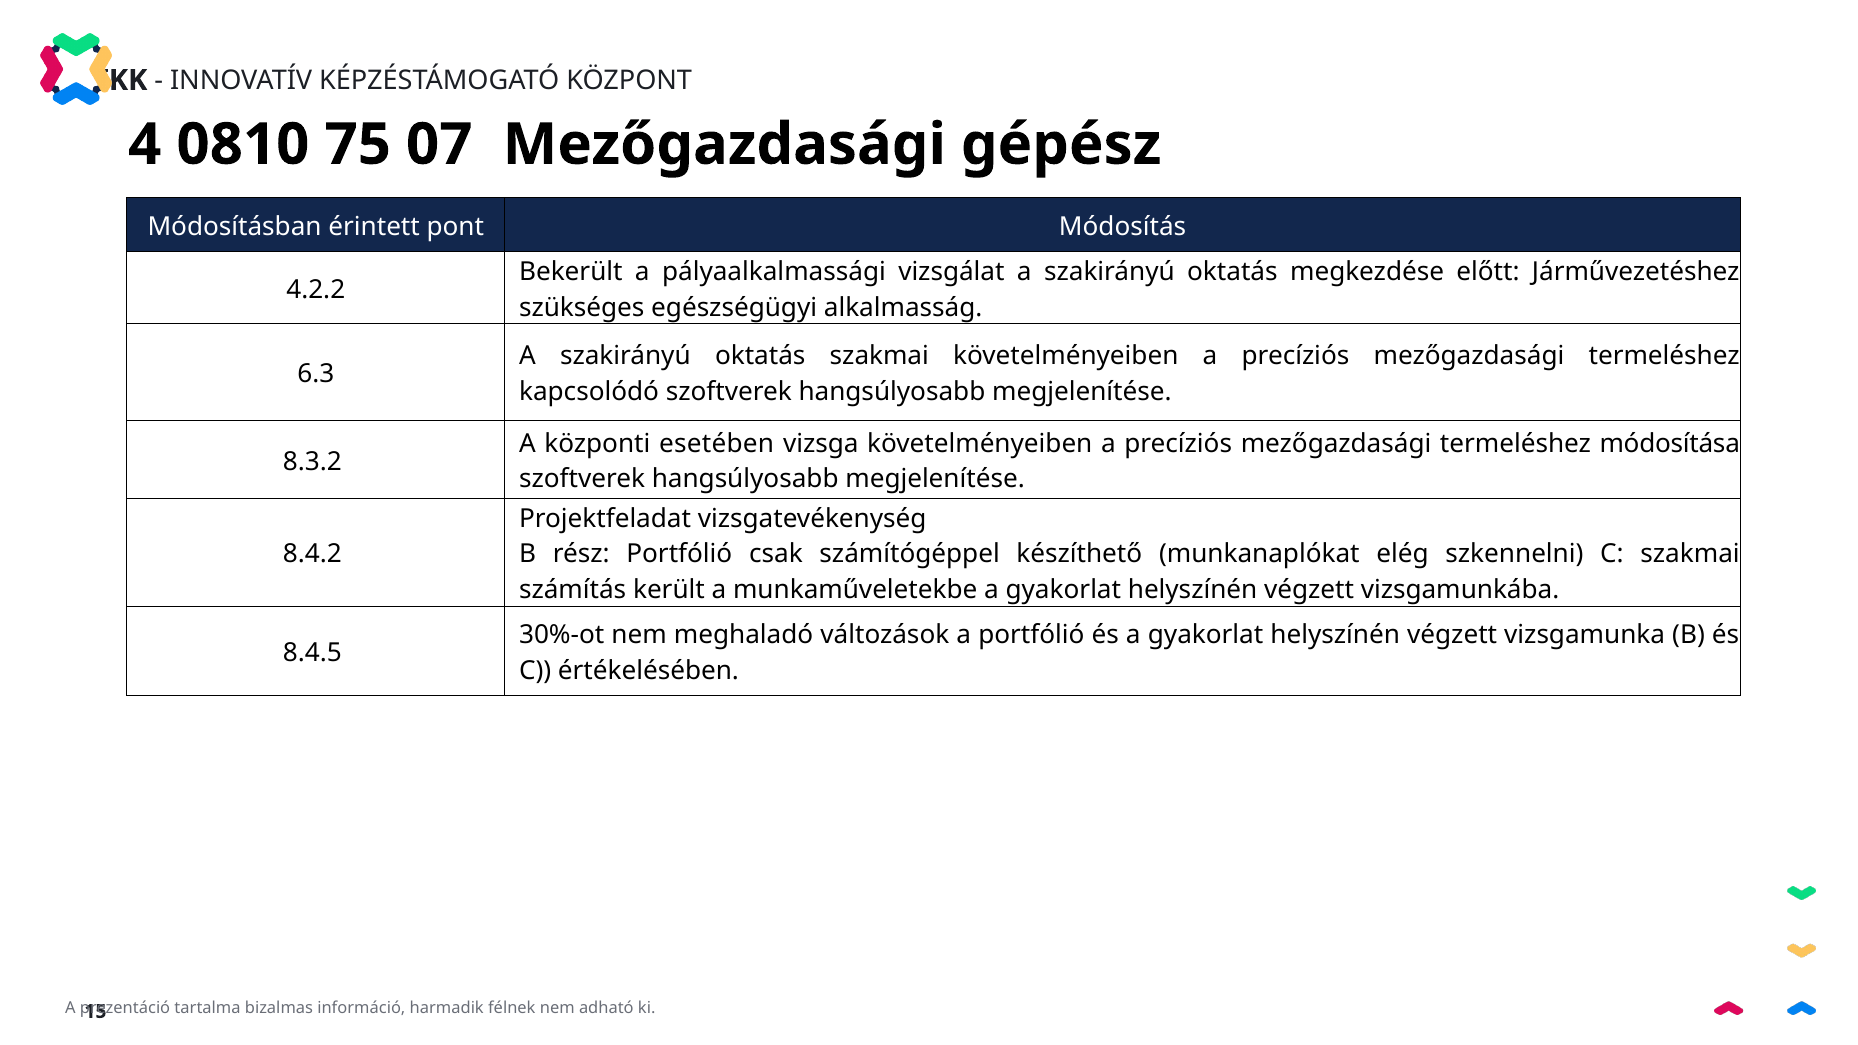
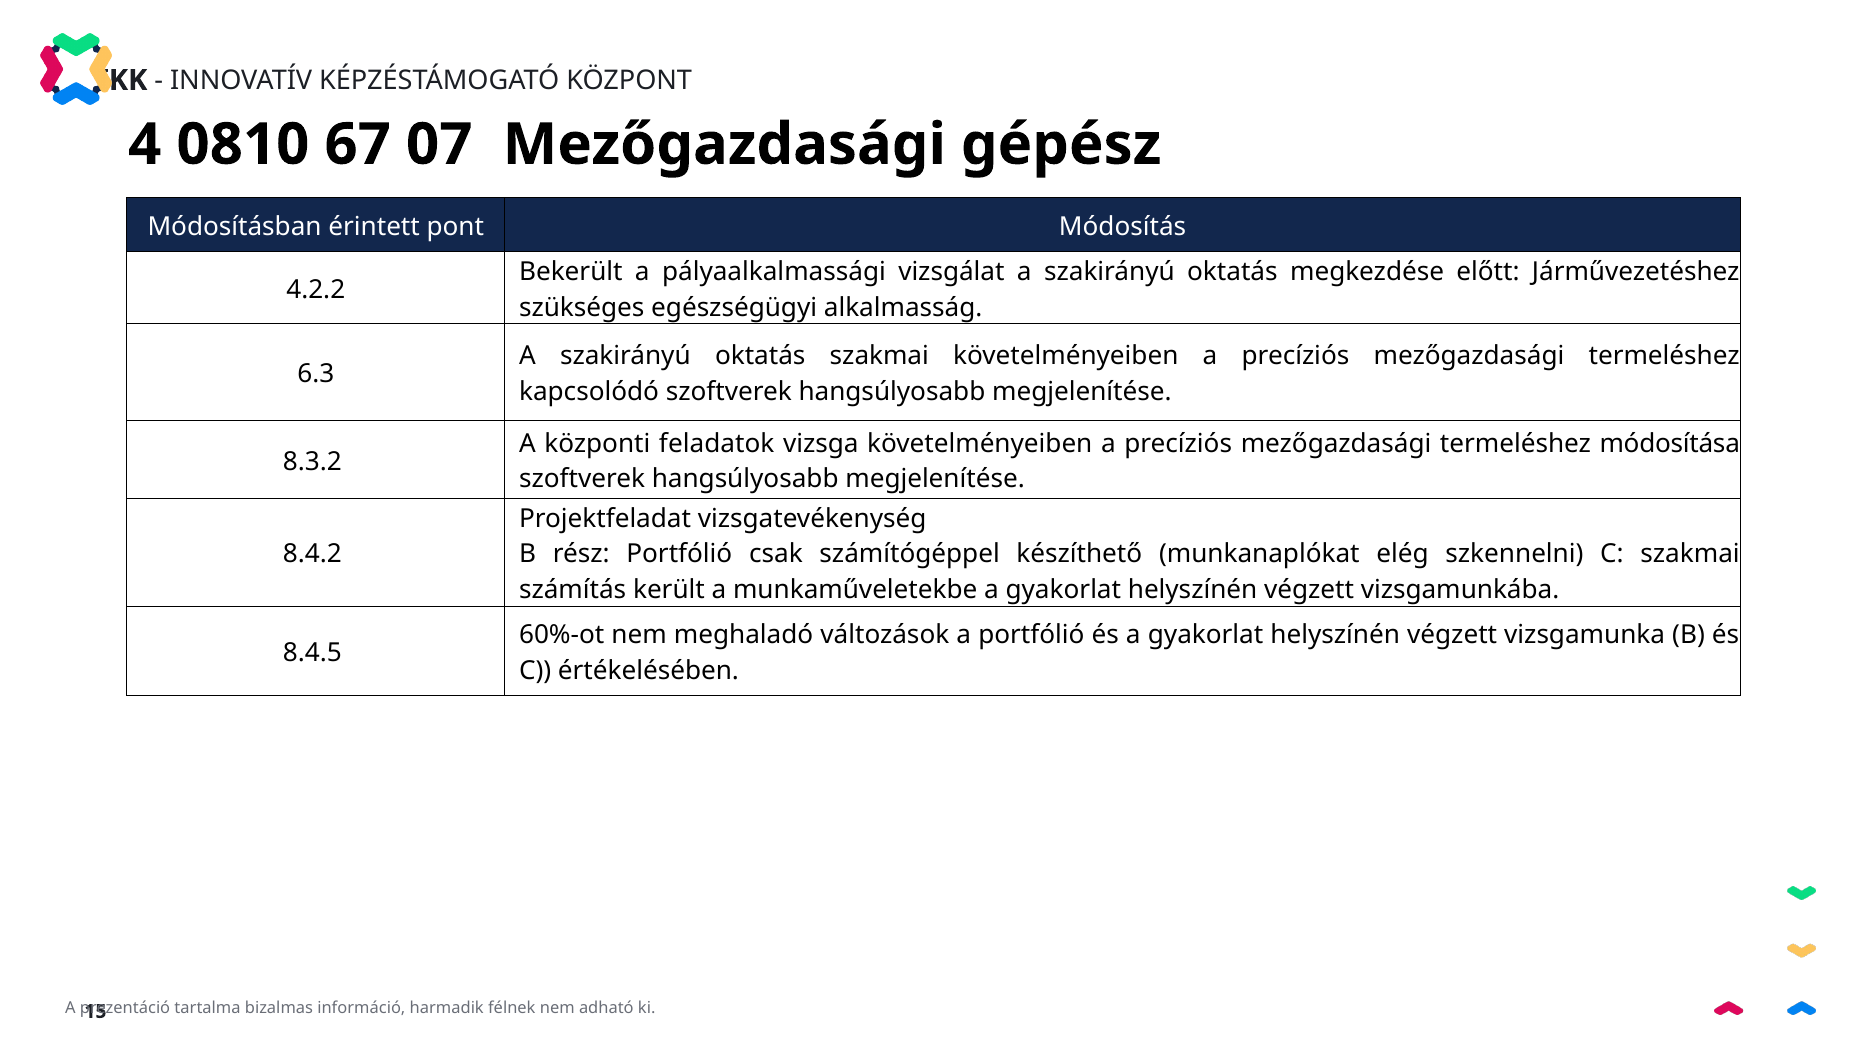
75: 75 -> 67
esetében: esetében -> feladatok
30%-ot: 30%-ot -> 60%-ot
